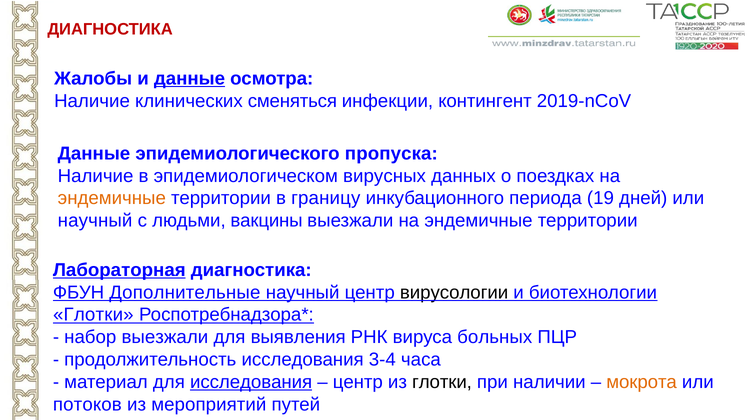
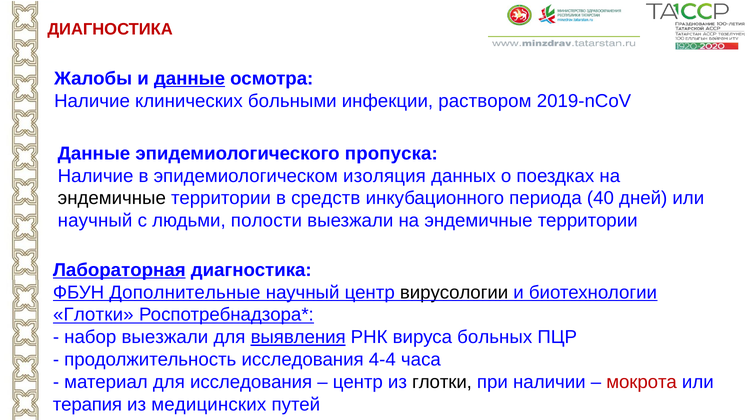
сменяться: сменяться -> больными
контингент: контингент -> раствором
вирусных: вирусных -> изоляция
эндемичные at (112, 198) colour: orange -> black
границу: границу -> средств
19: 19 -> 40
вакцины: вакцины -> полости
выявления underline: none -> present
3-4: 3-4 -> 4-4
исследования at (251, 382) underline: present -> none
мокрота colour: orange -> red
потоков: потоков -> терапия
мероприятий: мероприятий -> медицинских
